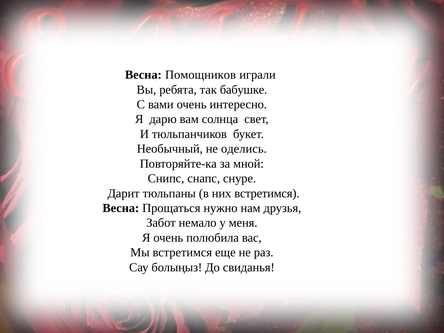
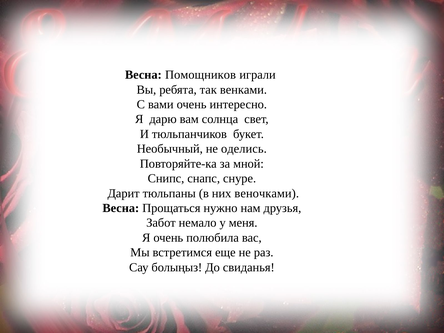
бабушке: бабушке -> венками
них встретимся: встретимся -> веночками
